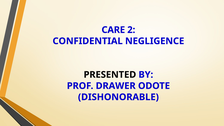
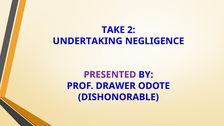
CARE: CARE -> TAKE
CONFIDENTIAL: CONFIDENTIAL -> UNDERTAKING
PRESENTED colour: black -> purple
